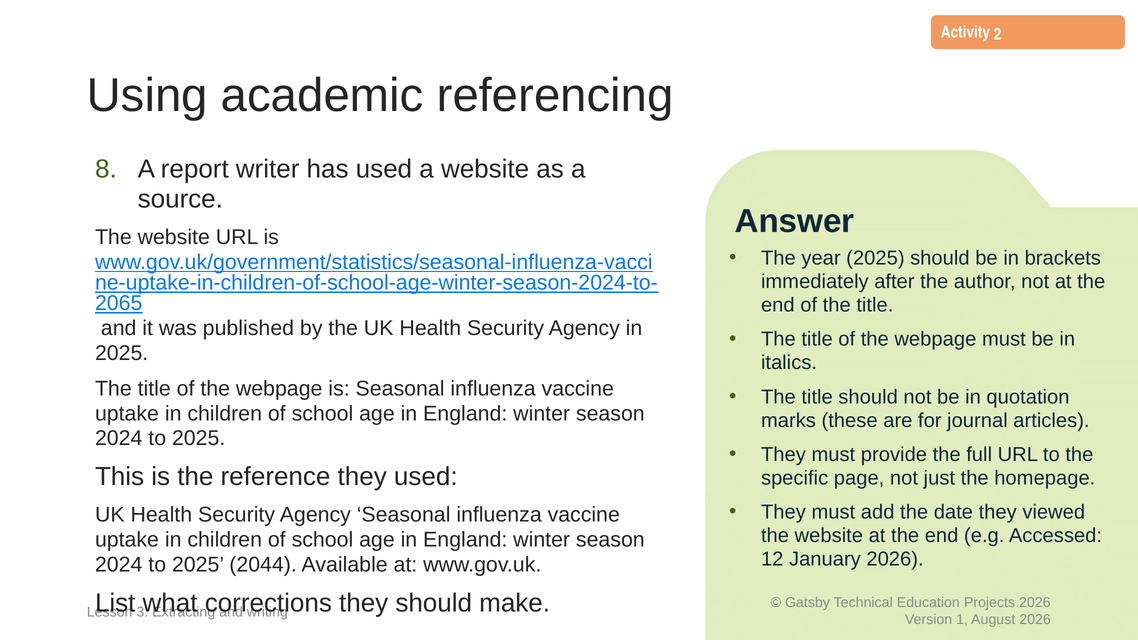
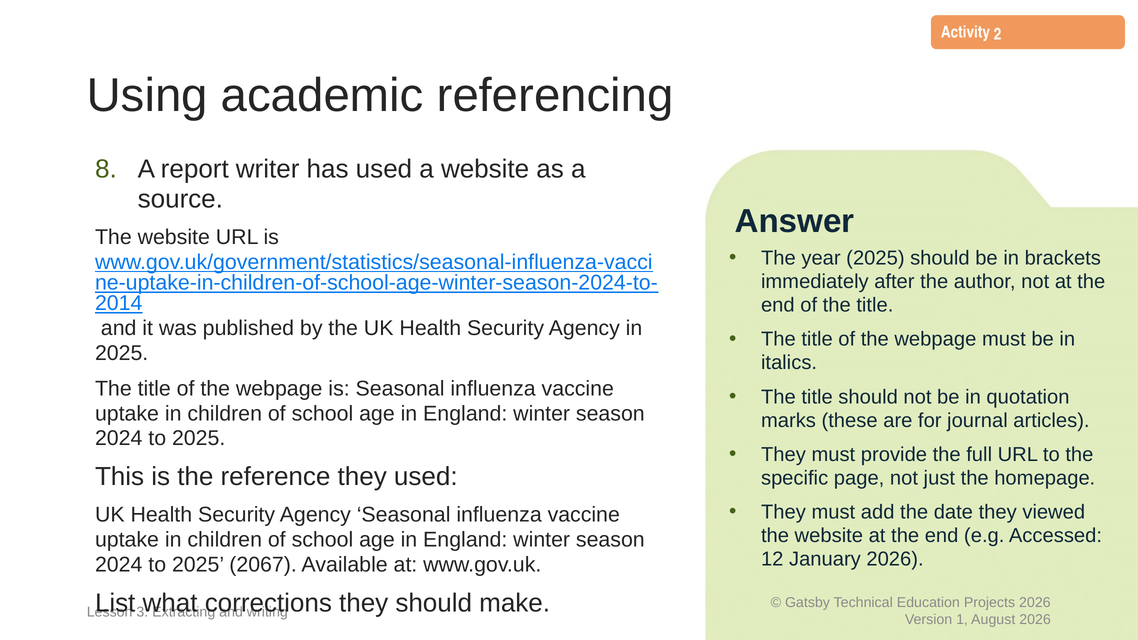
2065: 2065 -> 2014
2044: 2044 -> 2067
